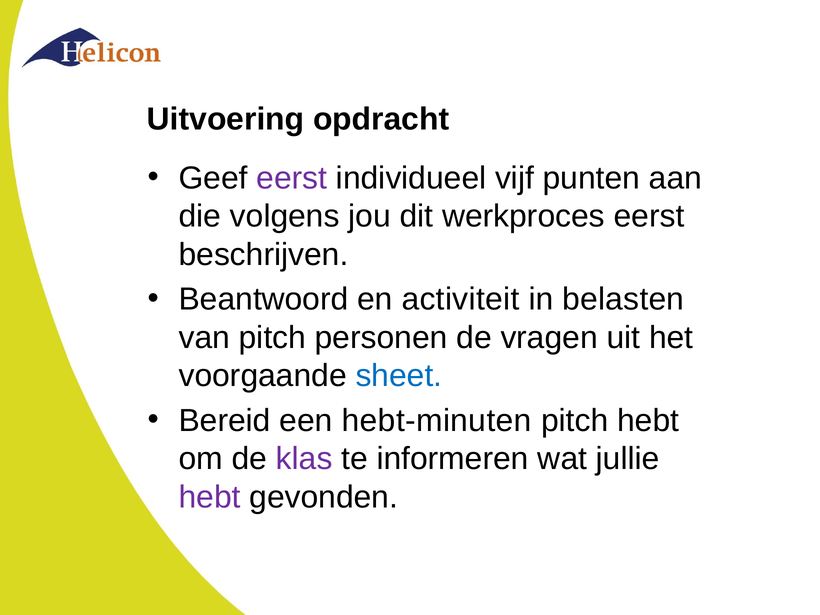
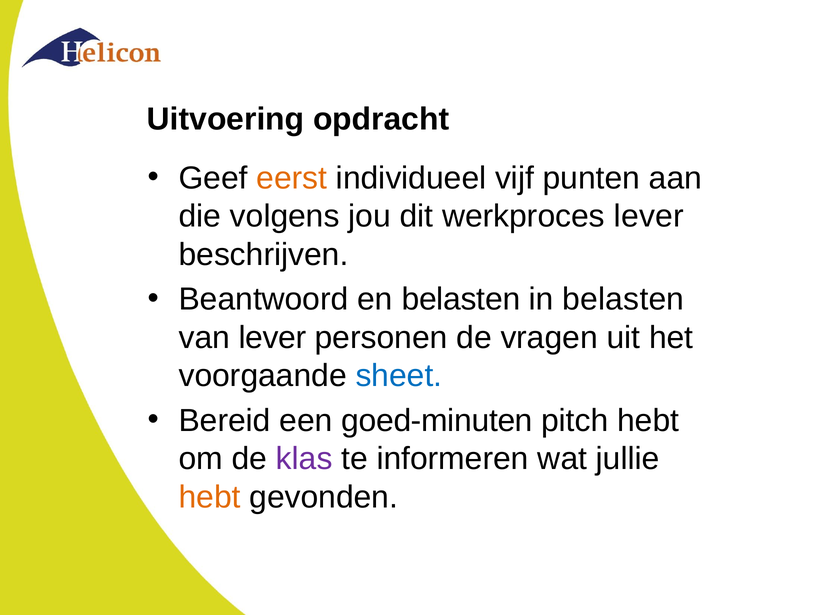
eerst at (292, 178) colour: purple -> orange
werkproces eerst: eerst -> lever
en activiteit: activiteit -> belasten
van pitch: pitch -> lever
hebt-minuten: hebt-minuten -> goed-minuten
hebt at (210, 497) colour: purple -> orange
